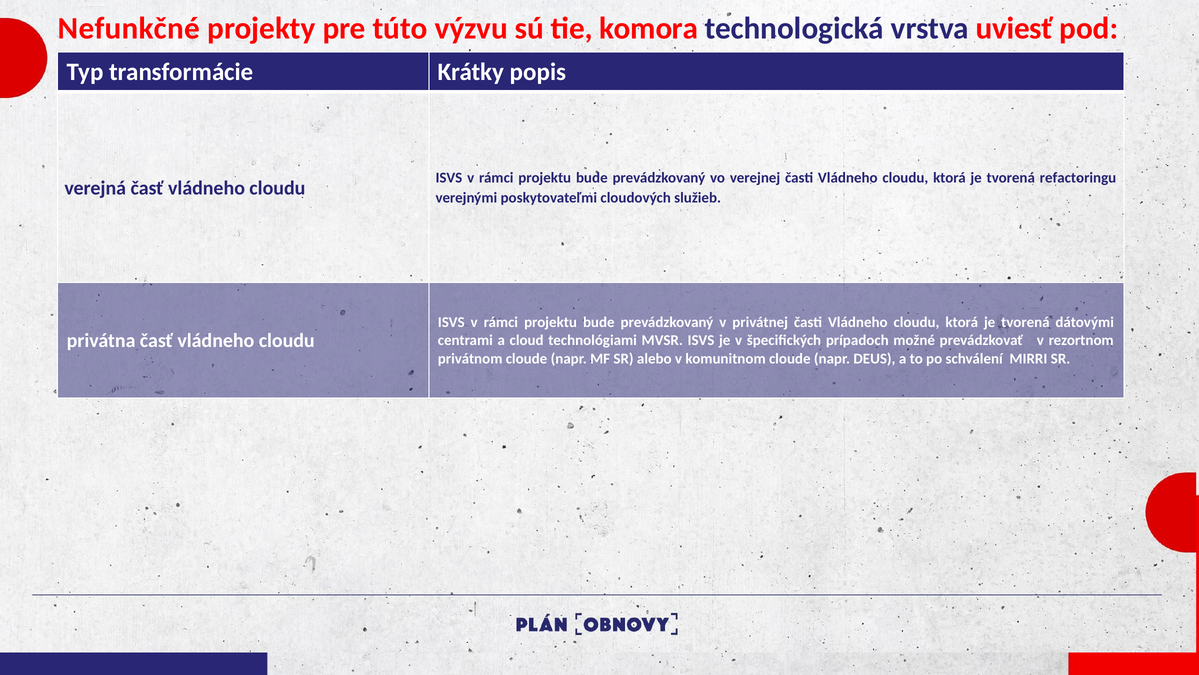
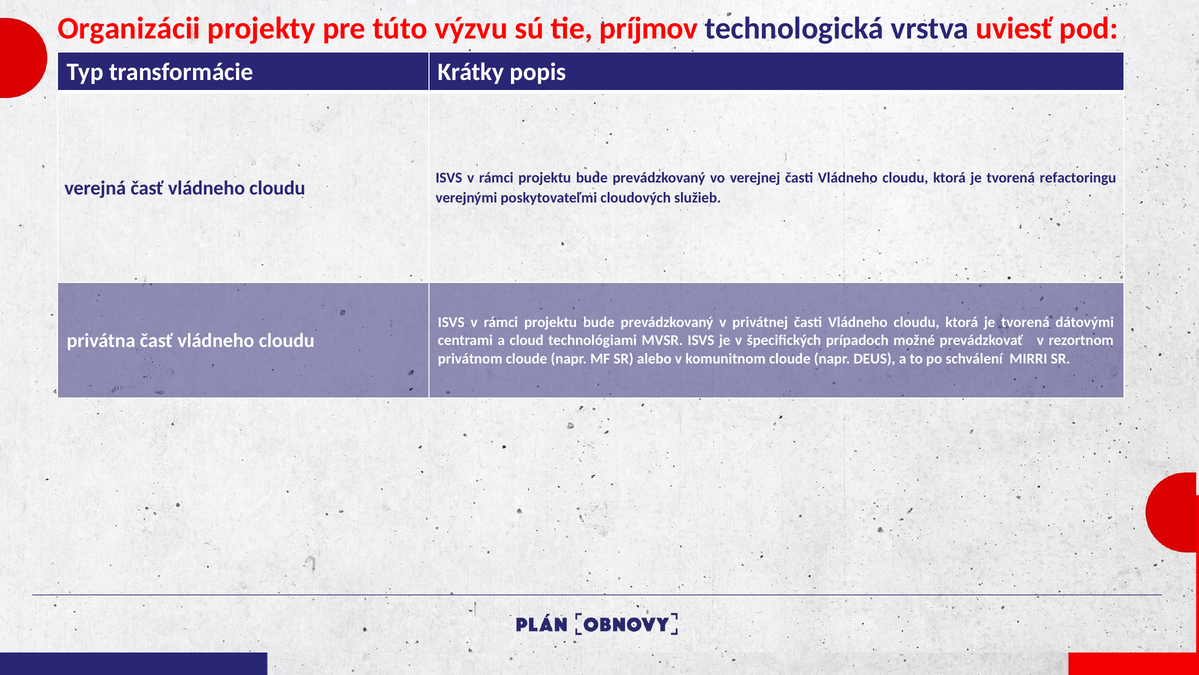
Nefunkčné: Nefunkčné -> Organizácii
komora: komora -> príjmov
